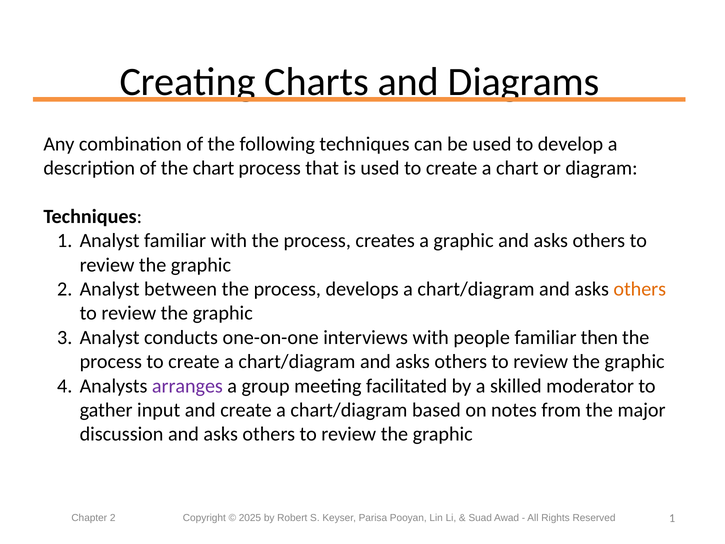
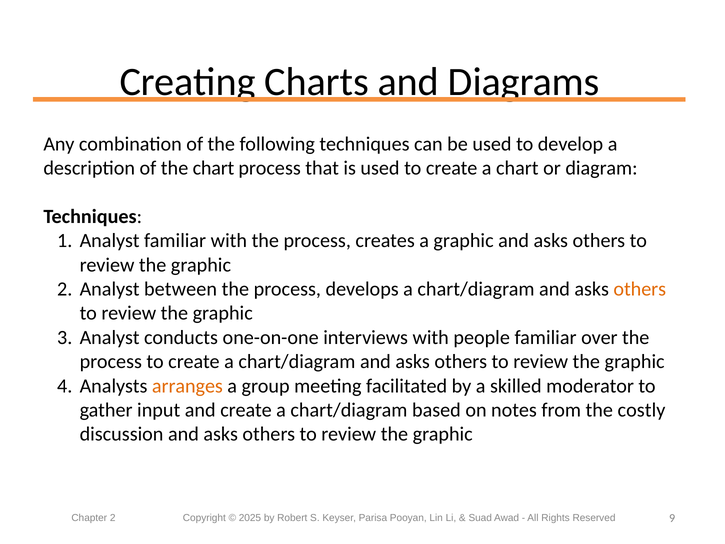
then: then -> over
arranges colour: purple -> orange
major: major -> costly
Reserved 1: 1 -> 9
